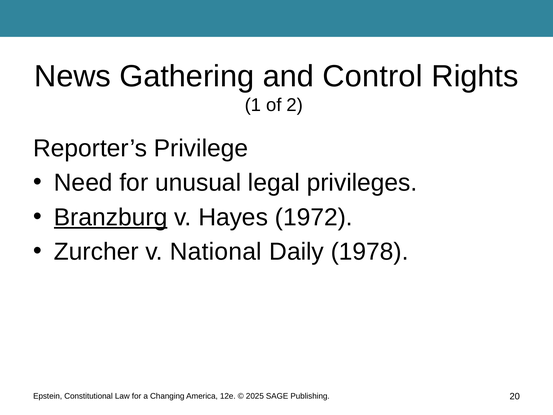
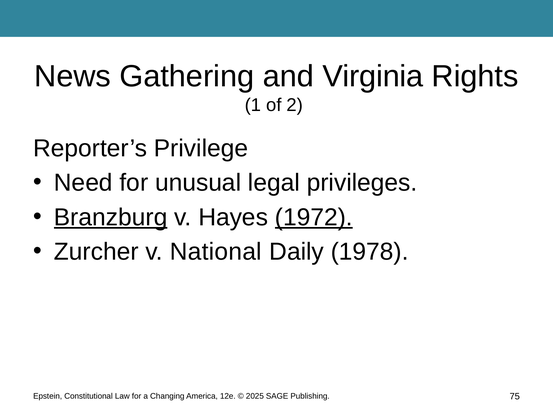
Control: Control -> Virginia
1972 underline: none -> present
20: 20 -> 75
